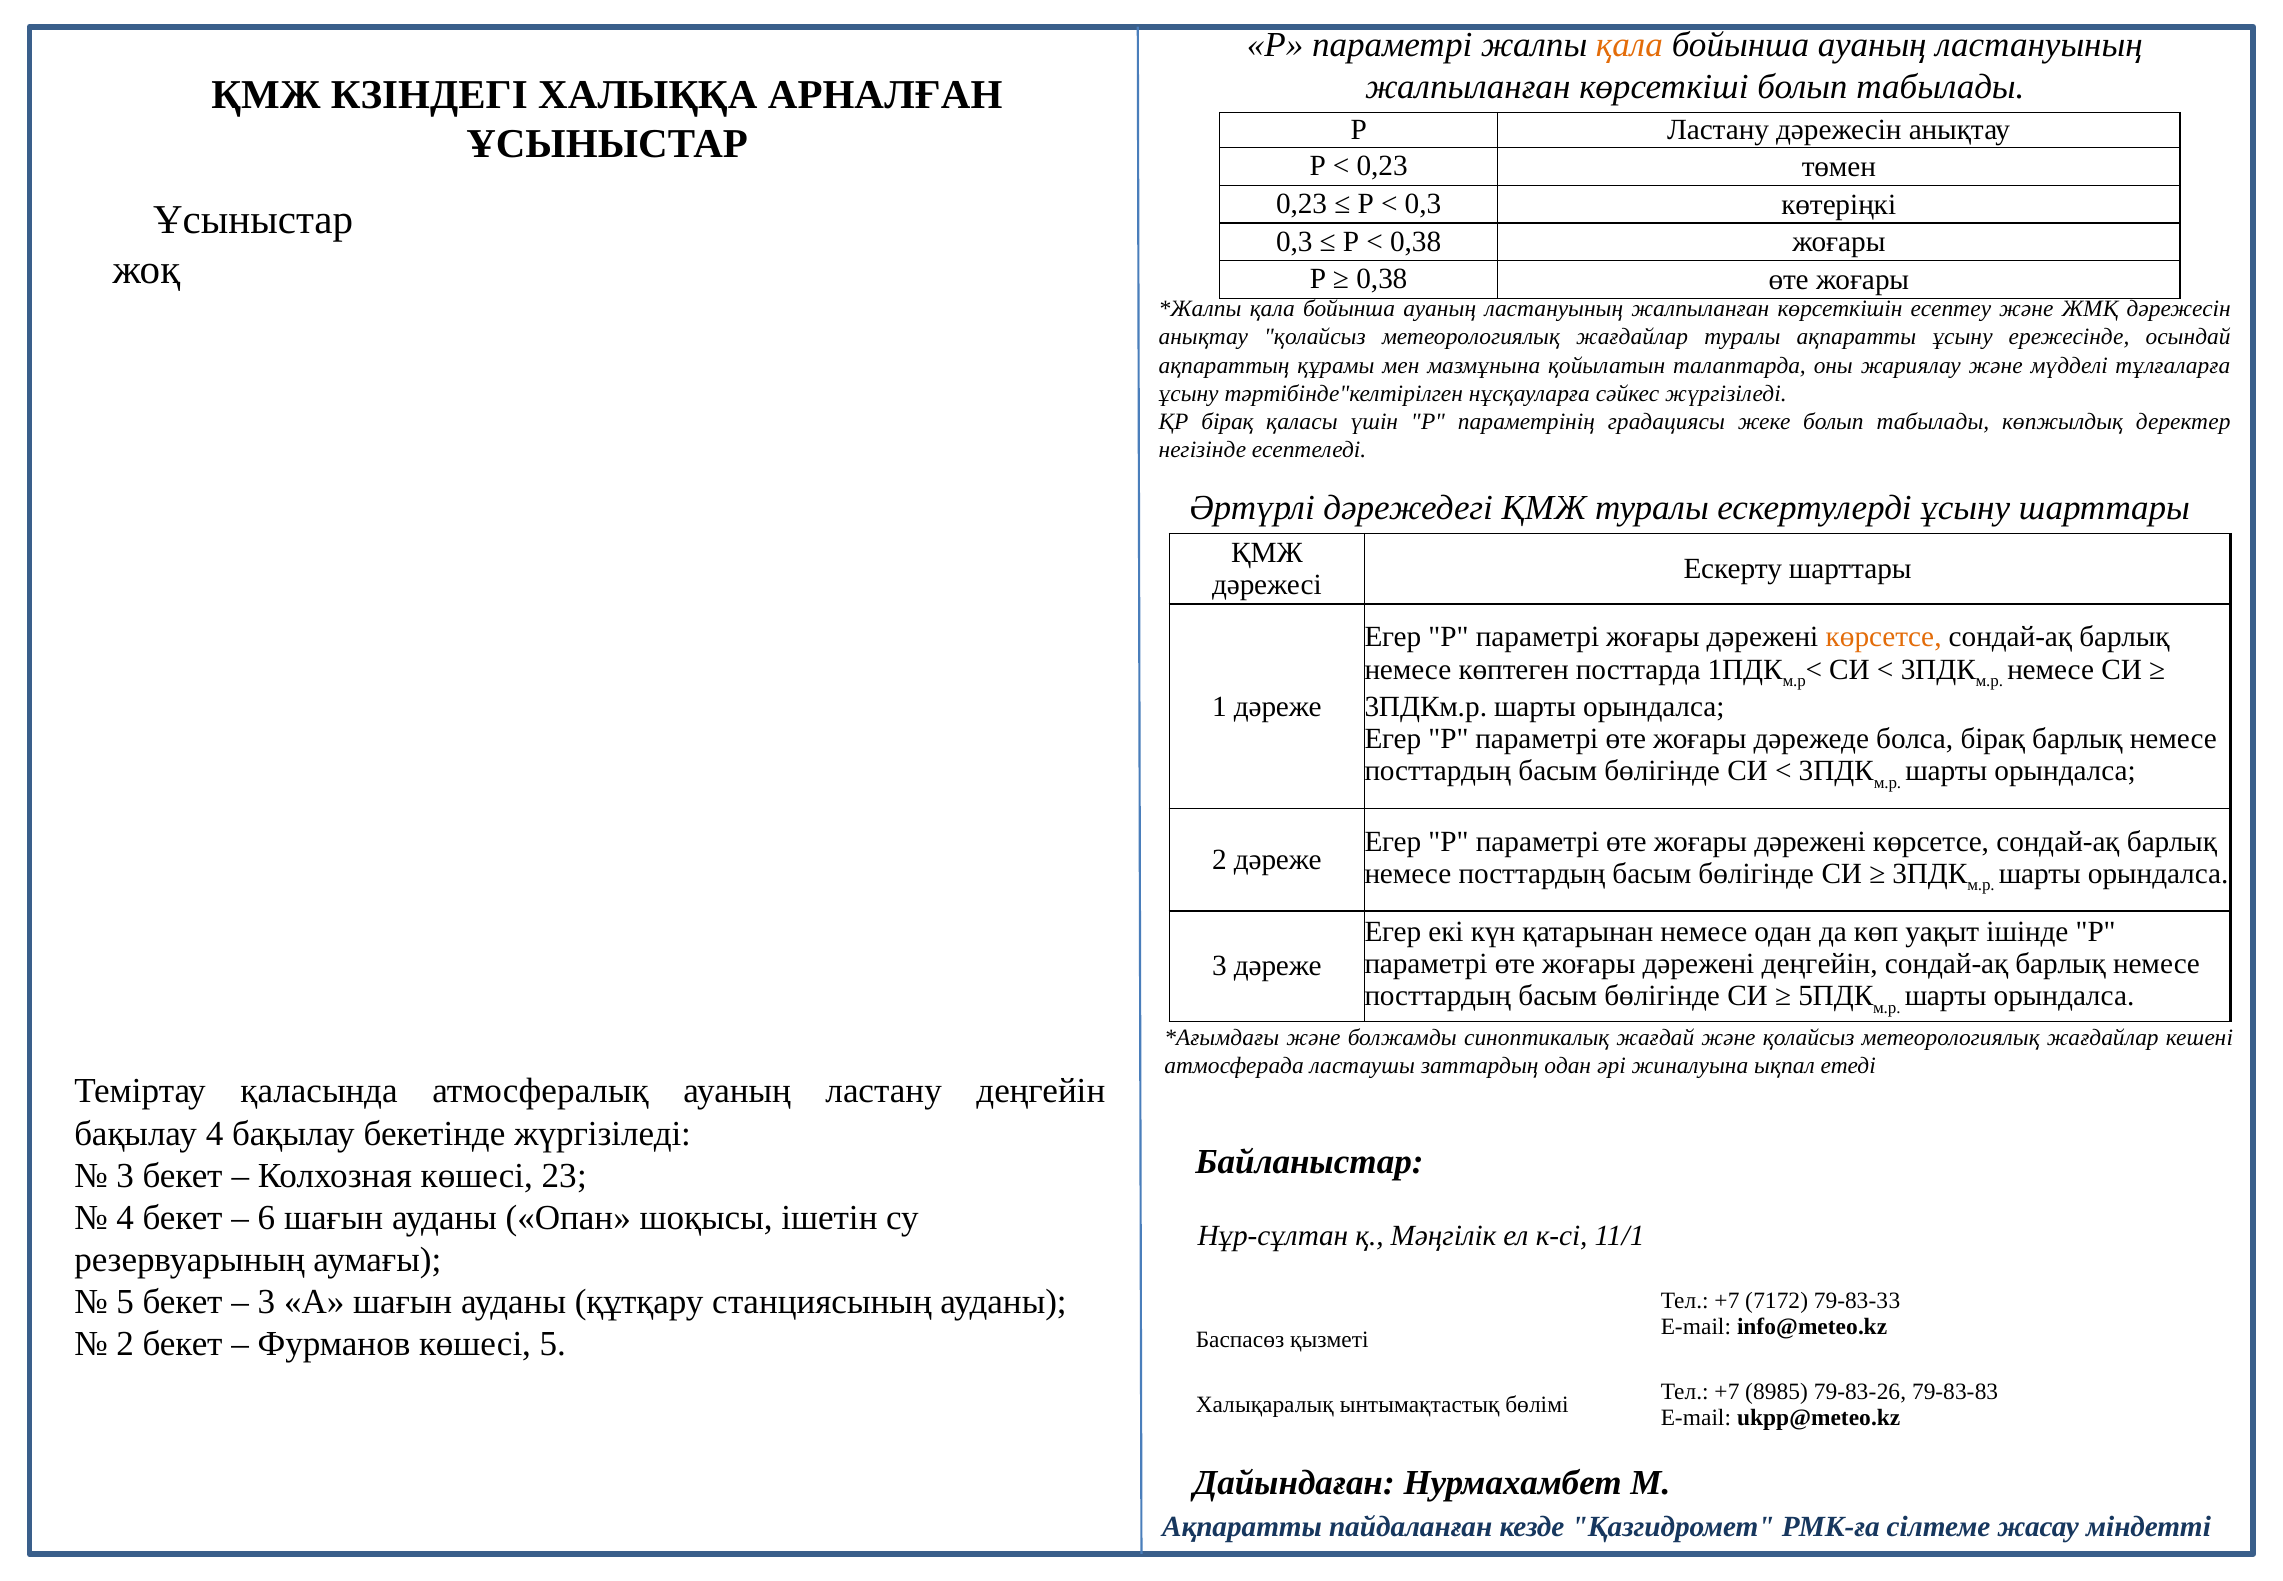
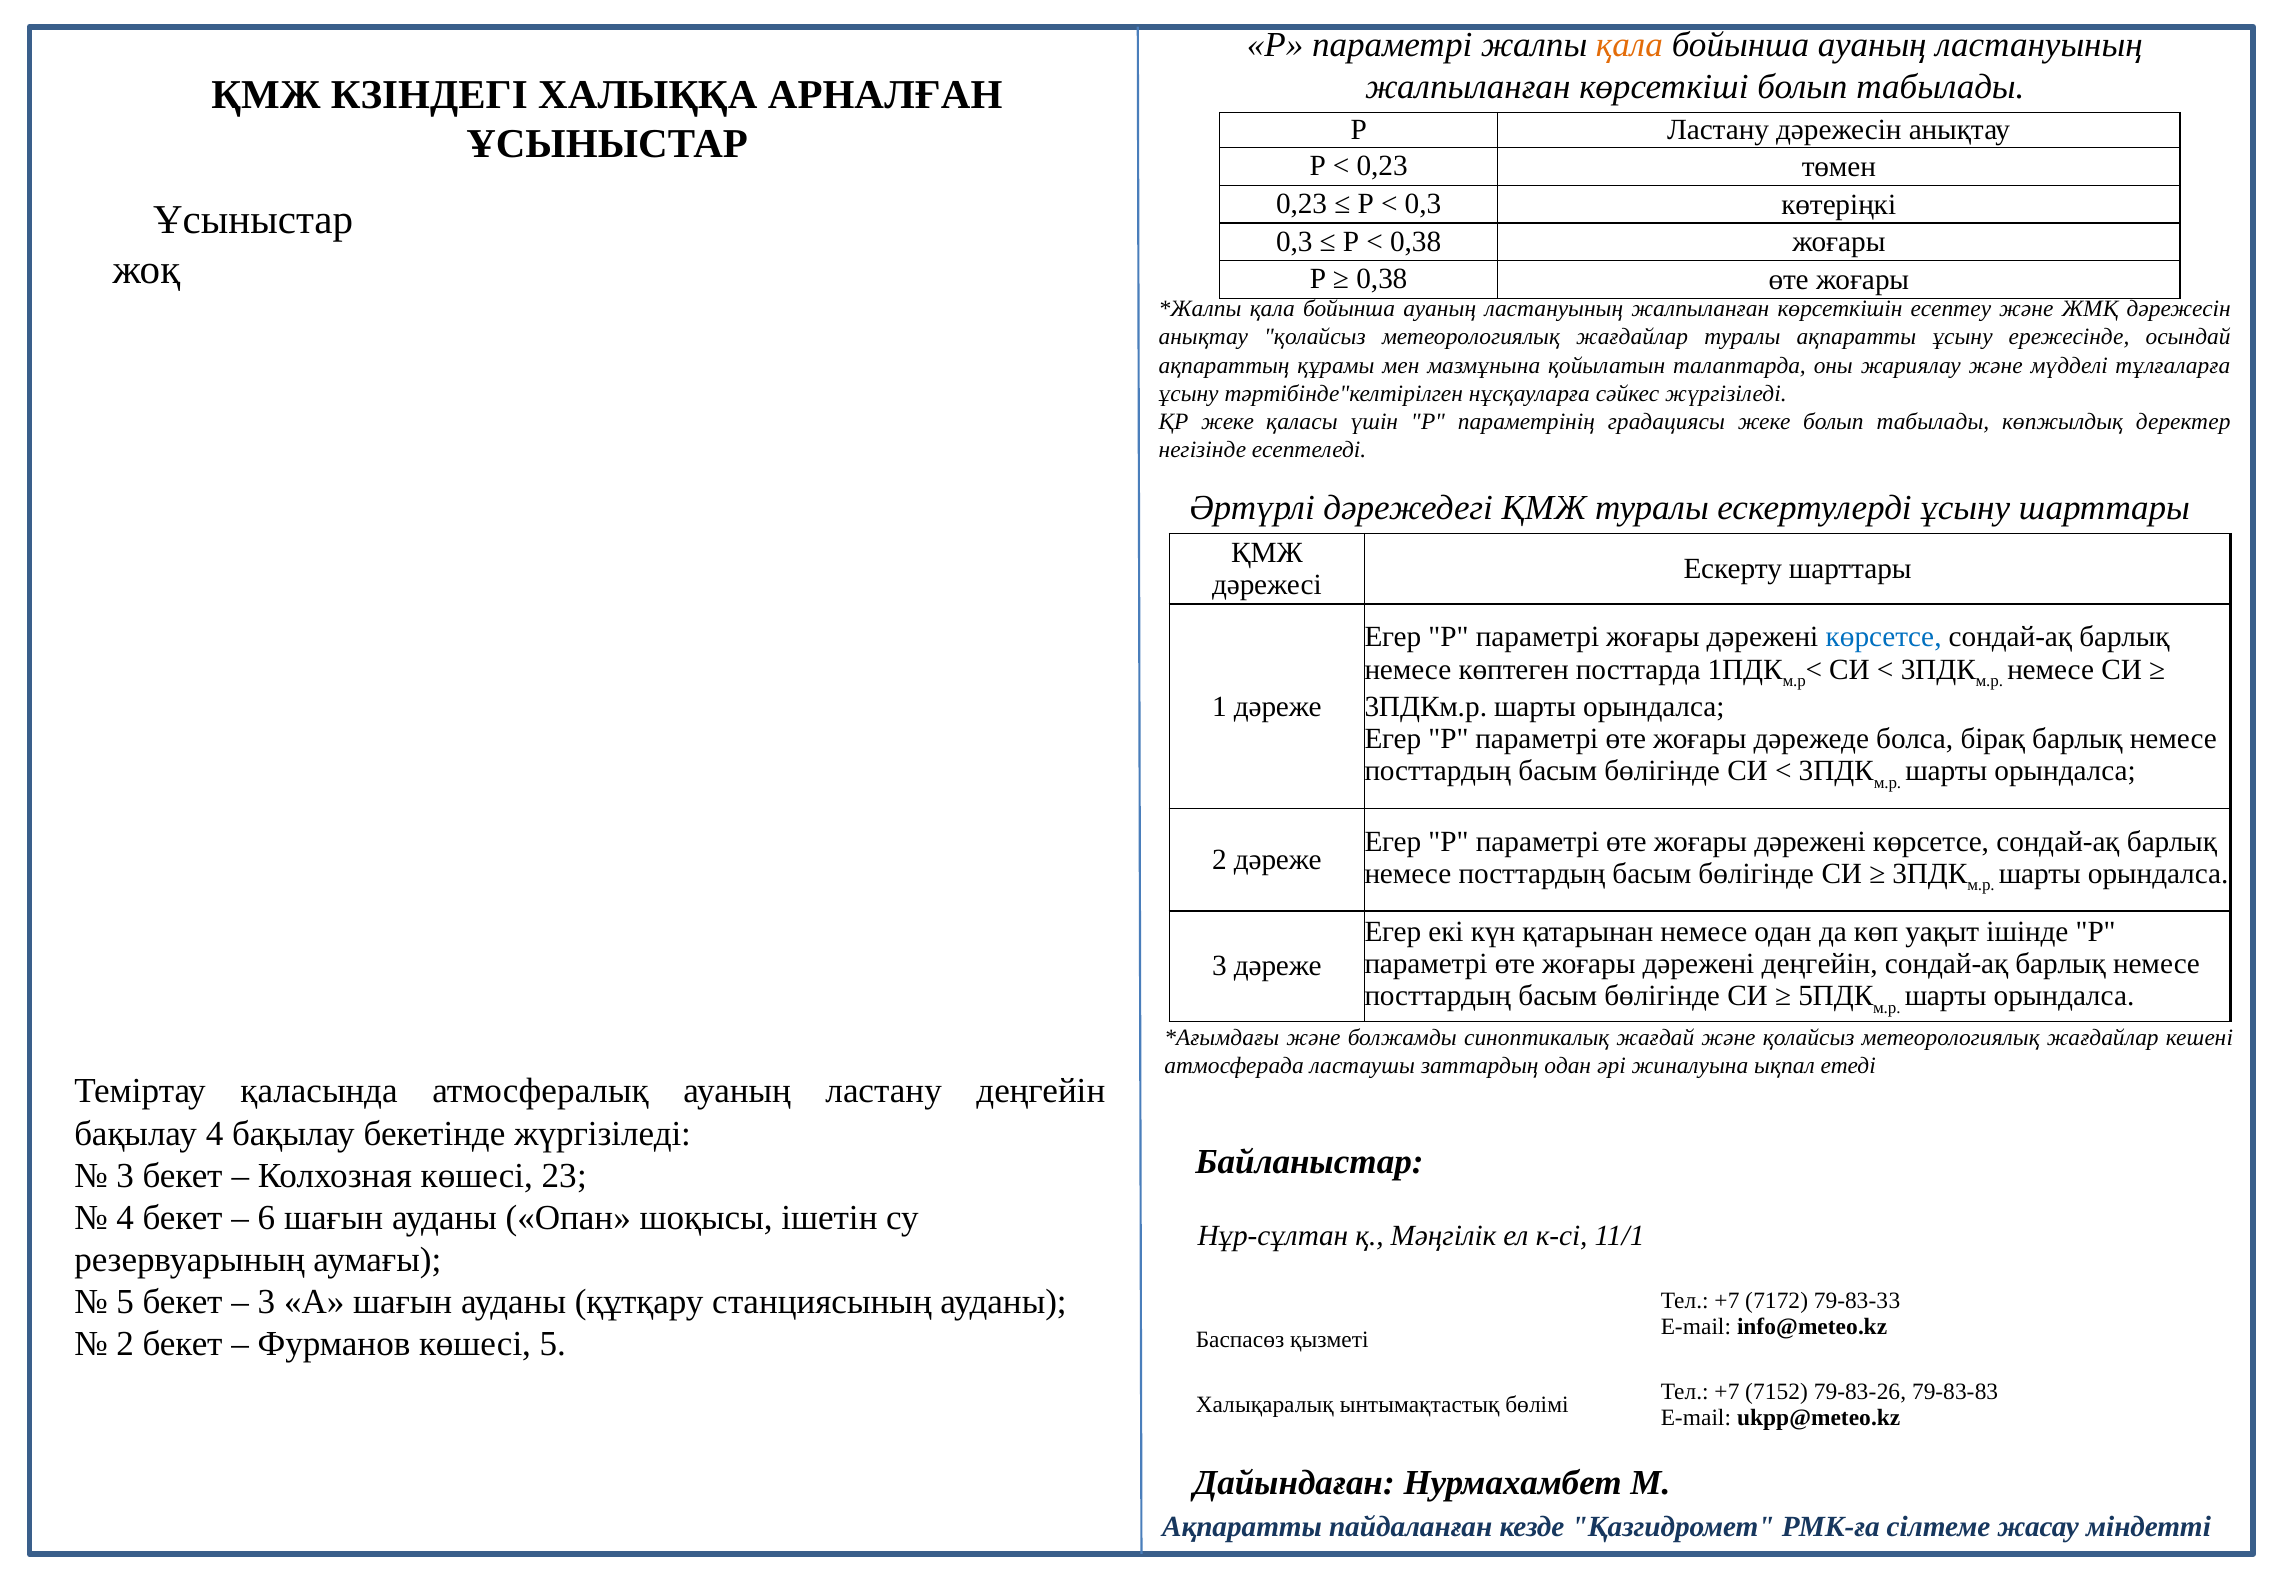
ҚР бірақ: бірақ -> жеке
көрсетсе at (1884, 637) colour: orange -> blue
8985: 8985 -> 7152
